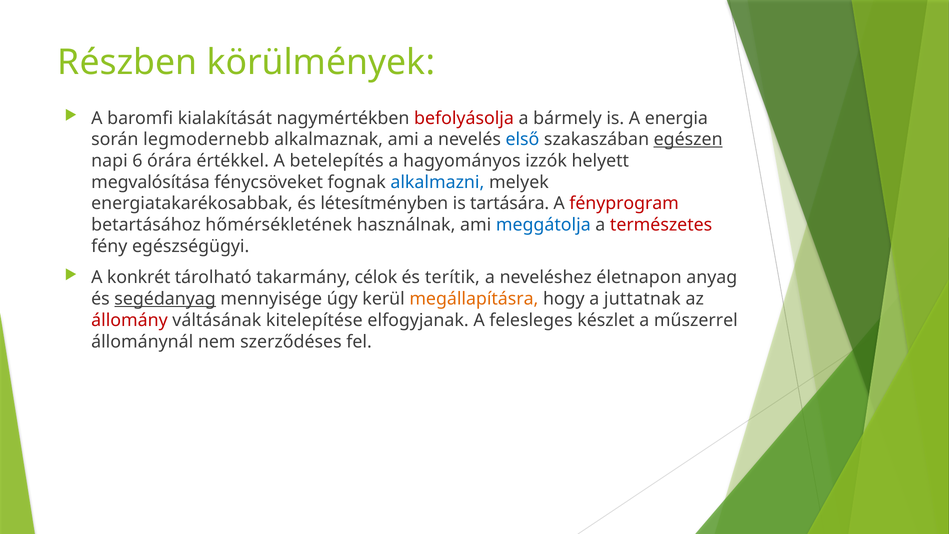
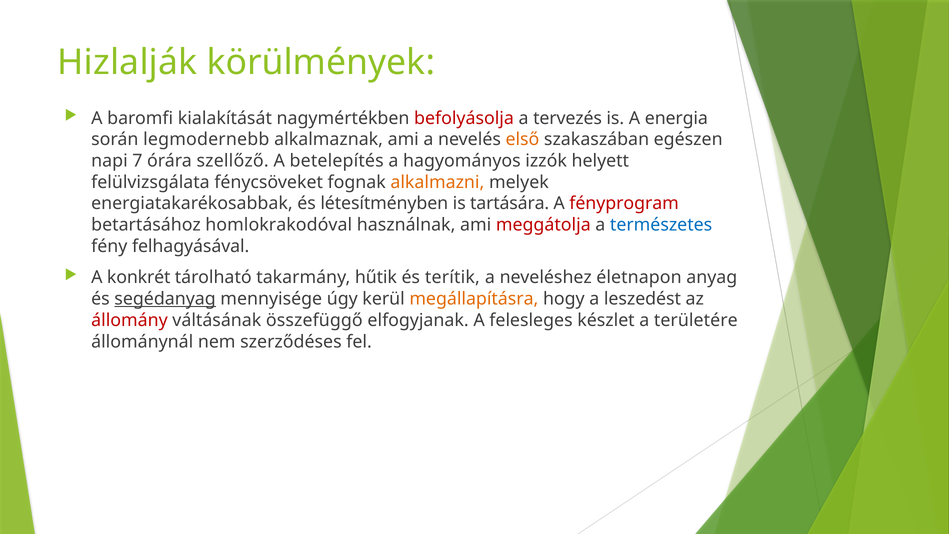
Részben: Részben -> Hizlalják
bármely: bármely -> tervezés
első colour: blue -> orange
egészen underline: present -> none
6: 6 -> 7
értékkel: értékkel -> szellőző
megvalósítása: megvalósítása -> felülvizsgálata
alkalmazni colour: blue -> orange
hőmérsékletének: hőmérsékletének -> homlokrakodóval
meggátolja colour: blue -> red
természetes colour: red -> blue
egészségügyi: egészségügyi -> felhagyásával
célok: célok -> hűtik
juttatnak: juttatnak -> leszedést
kitelepítése: kitelepítése -> összefüggő
műszerrel: műszerrel -> területére
